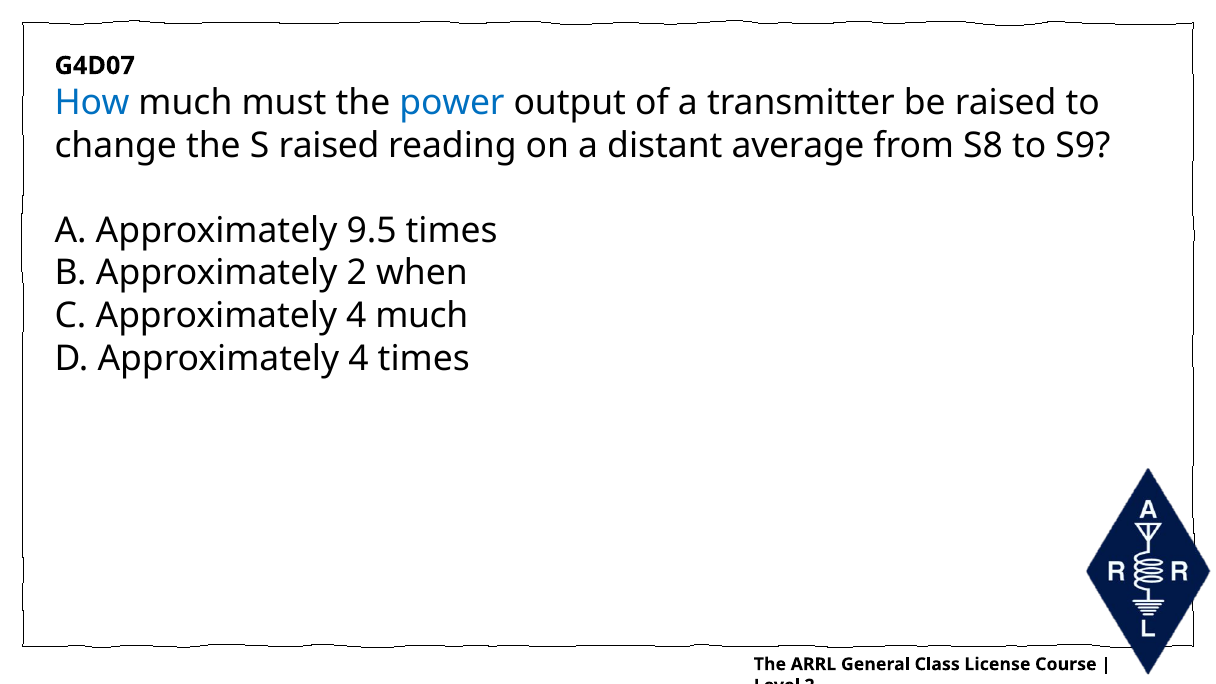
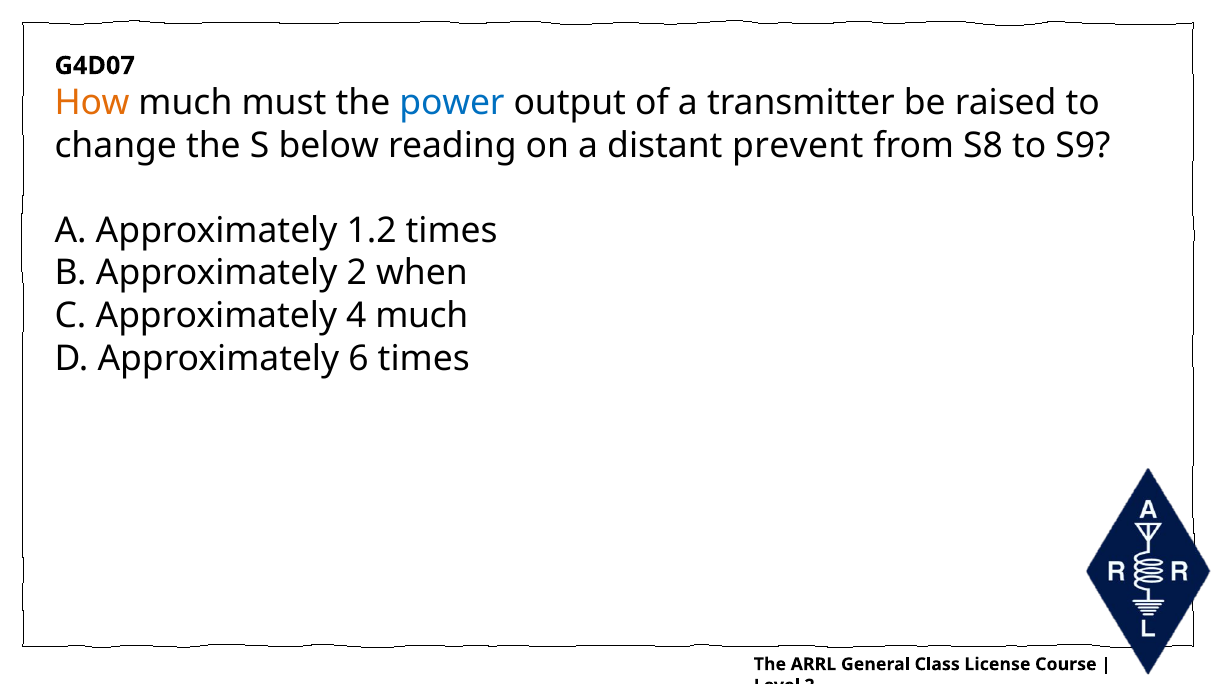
How colour: blue -> orange
S raised: raised -> below
average: average -> prevent
9.5: 9.5 -> 1.2
D Approximately 4: 4 -> 6
